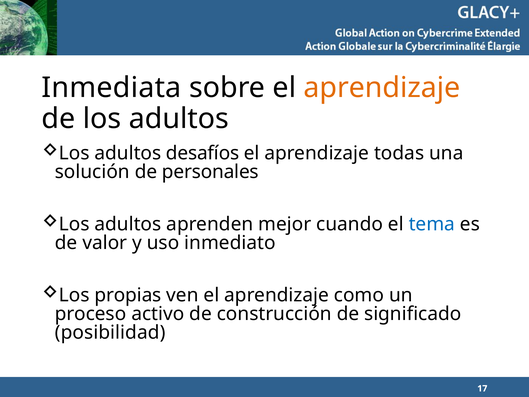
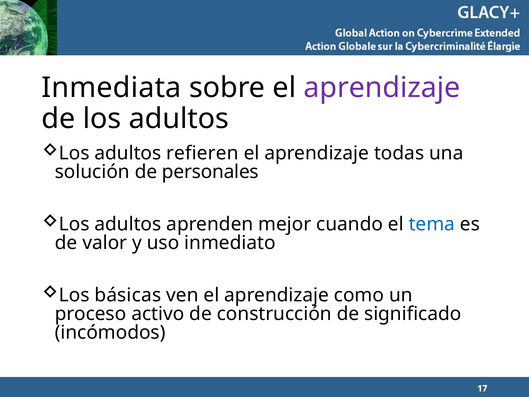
aprendizaje at (382, 88) colour: orange -> purple
desafíos: desafíos -> refieren
propias: propias -> básicas
posibilidad: posibilidad -> incómodos
